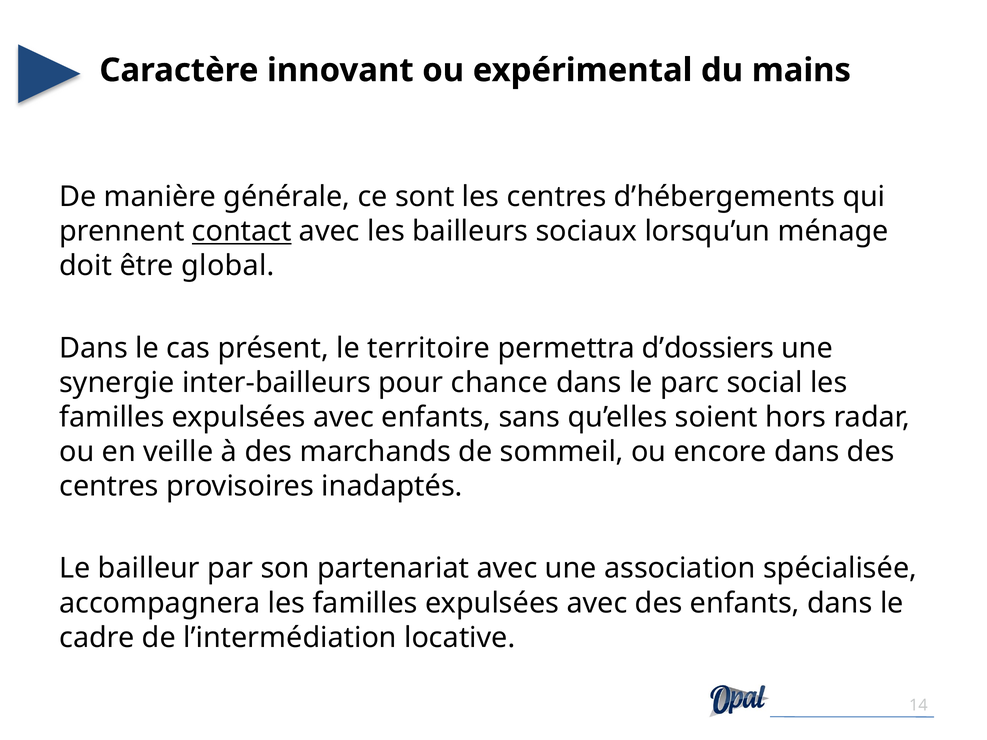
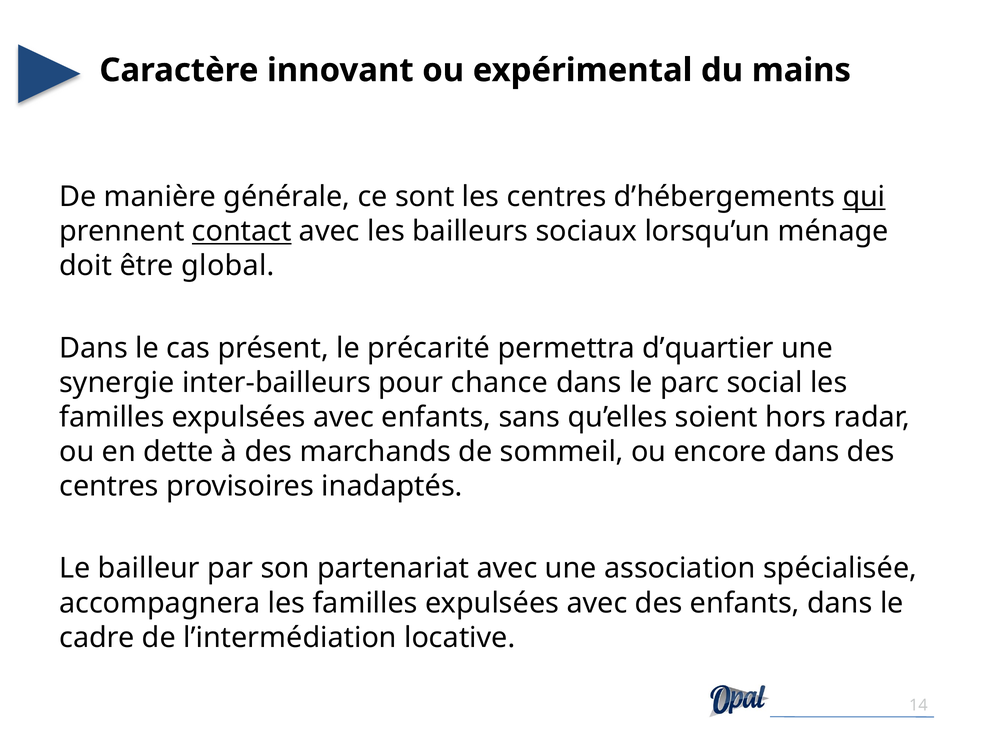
qui underline: none -> present
territoire: territoire -> précarité
d’dossiers: d’dossiers -> d’quartier
veille: veille -> dette
